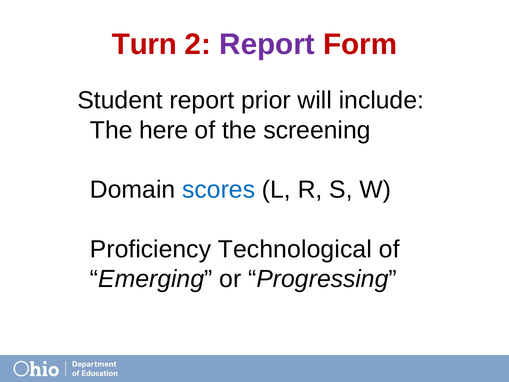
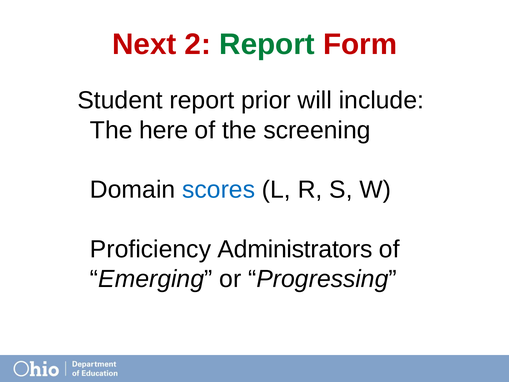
Turn: Turn -> Next
Report at (267, 44) colour: purple -> green
Technological: Technological -> Administrators
